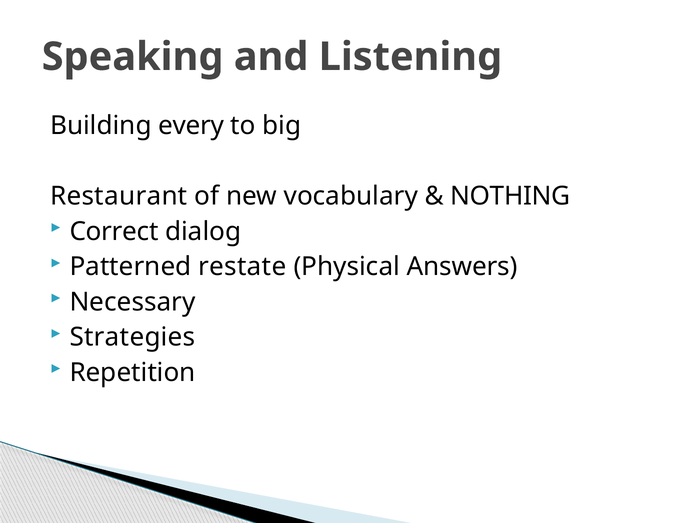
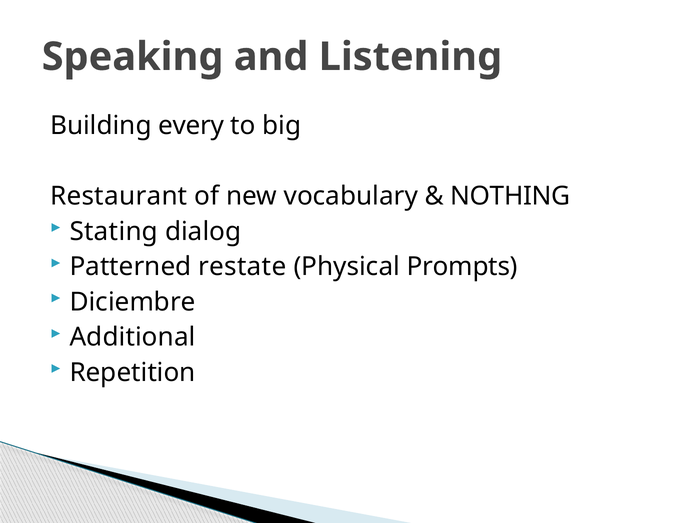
Correct: Correct -> Stating
Answers: Answers -> Prompts
Necessary: Necessary -> Diciembre
Strategies: Strategies -> Additional
